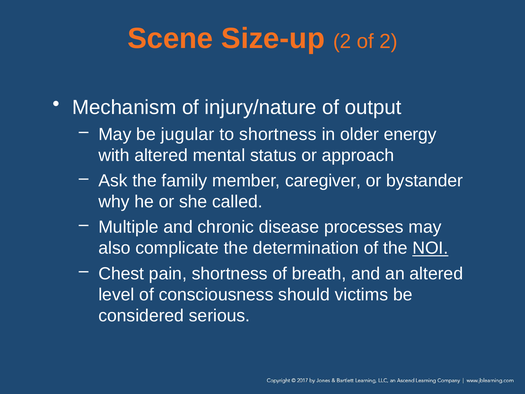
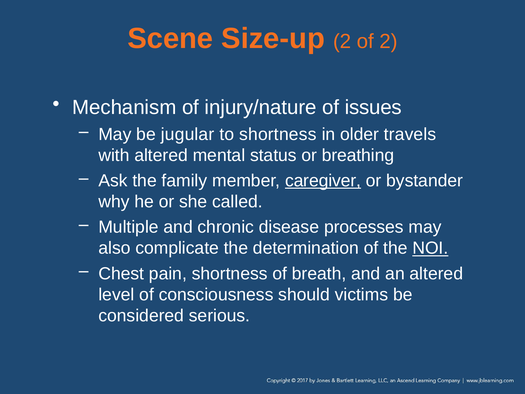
output: output -> issues
energy: energy -> travels
approach: approach -> breathing
caregiver underline: none -> present
